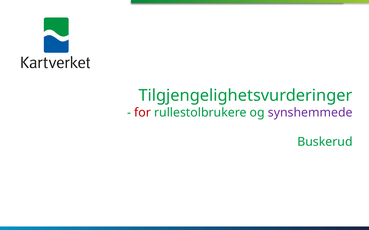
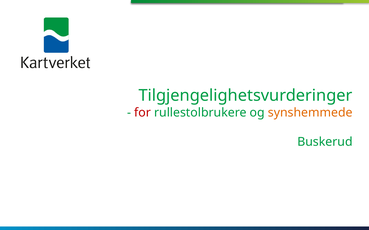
synshemmede colour: purple -> orange
